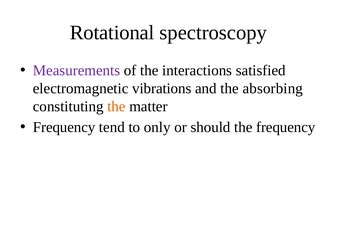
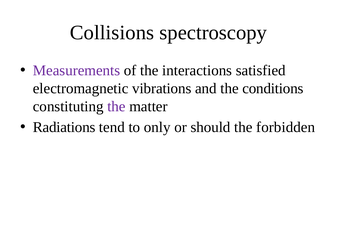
Rotational: Rotational -> Collisions
absorbing: absorbing -> conditions
the at (116, 107) colour: orange -> purple
Frequency at (64, 128): Frequency -> Radiations
the frequency: frequency -> forbidden
